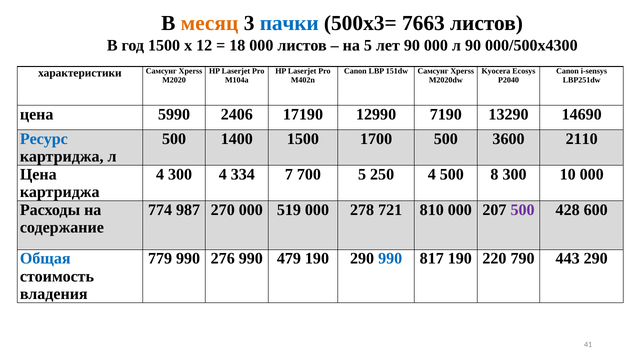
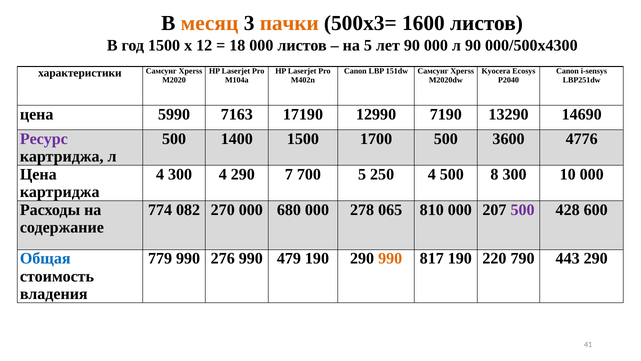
пачки colour: blue -> orange
7663: 7663 -> 1600
2406: 2406 -> 7163
Ресурс colour: blue -> purple
2110: 2110 -> 4776
4 334: 334 -> 290
987: 987 -> 082
519: 519 -> 680
721: 721 -> 065
990 at (390, 258) colour: blue -> orange
